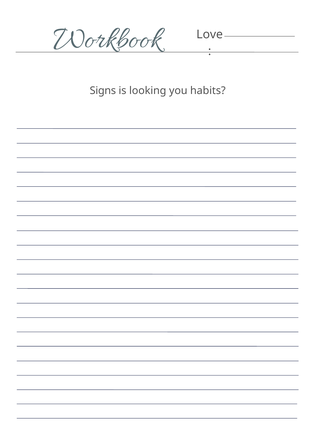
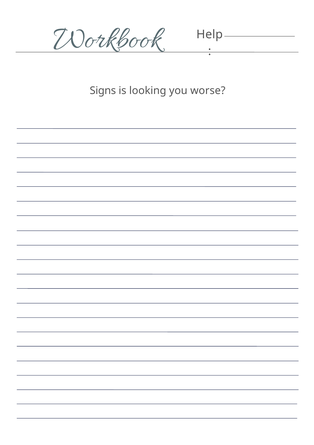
Love: Love -> Help
habits: habits -> worse
